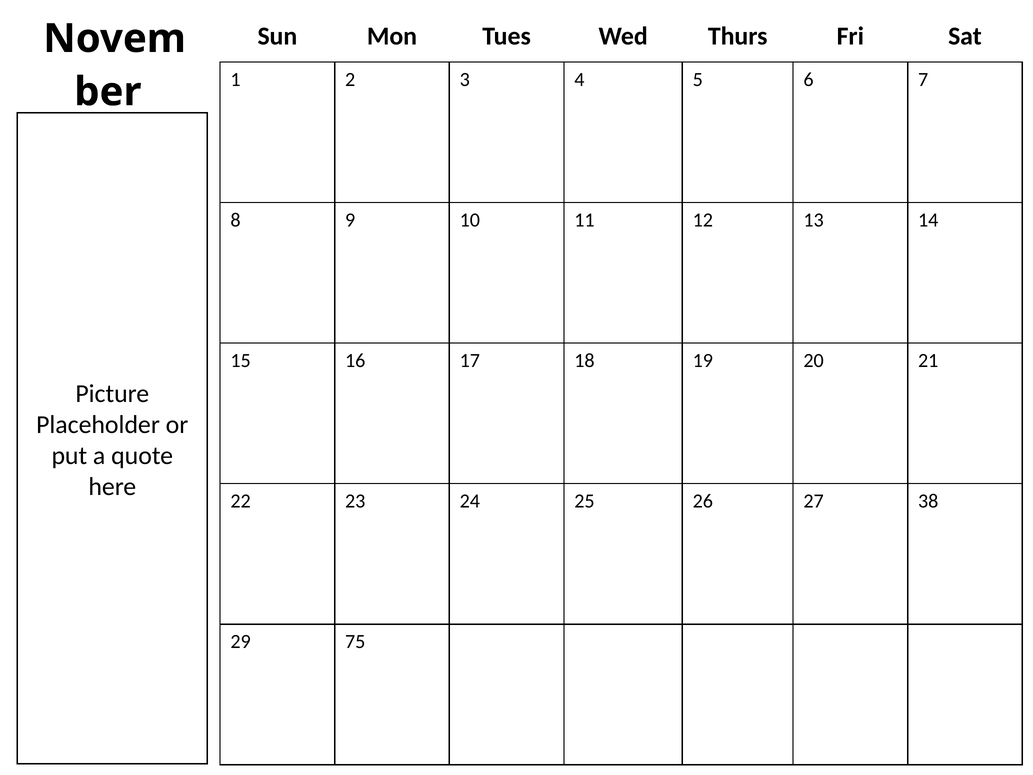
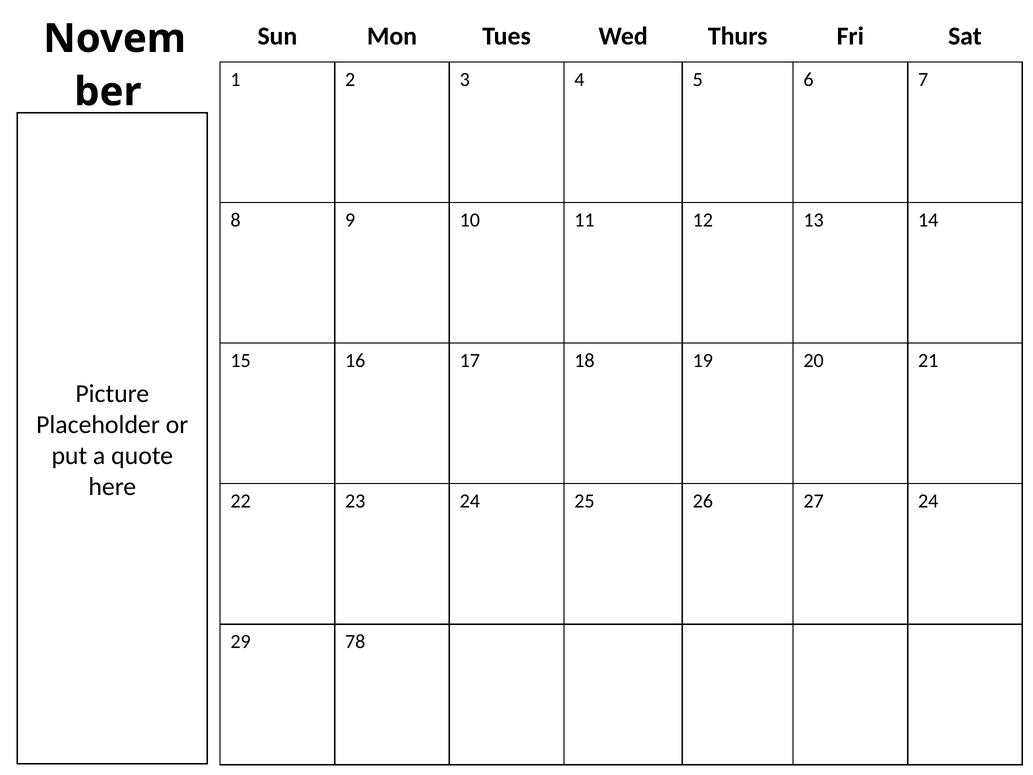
27 38: 38 -> 24
75: 75 -> 78
